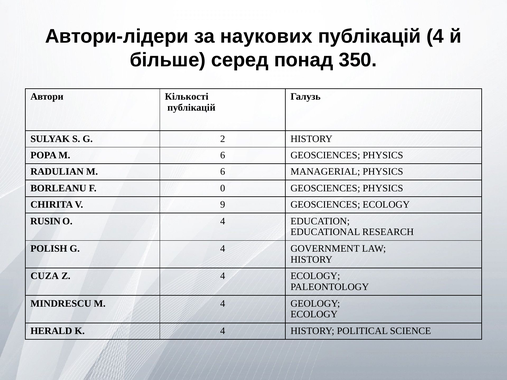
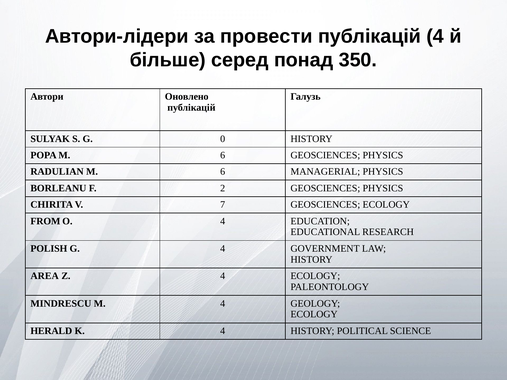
наукових: наукових -> провести
Кількості: Кількості -> Оновлено
2: 2 -> 0
0: 0 -> 2
9: 9 -> 7
RUSIN: RUSIN -> FROM
CUZA: CUZA -> AREA
